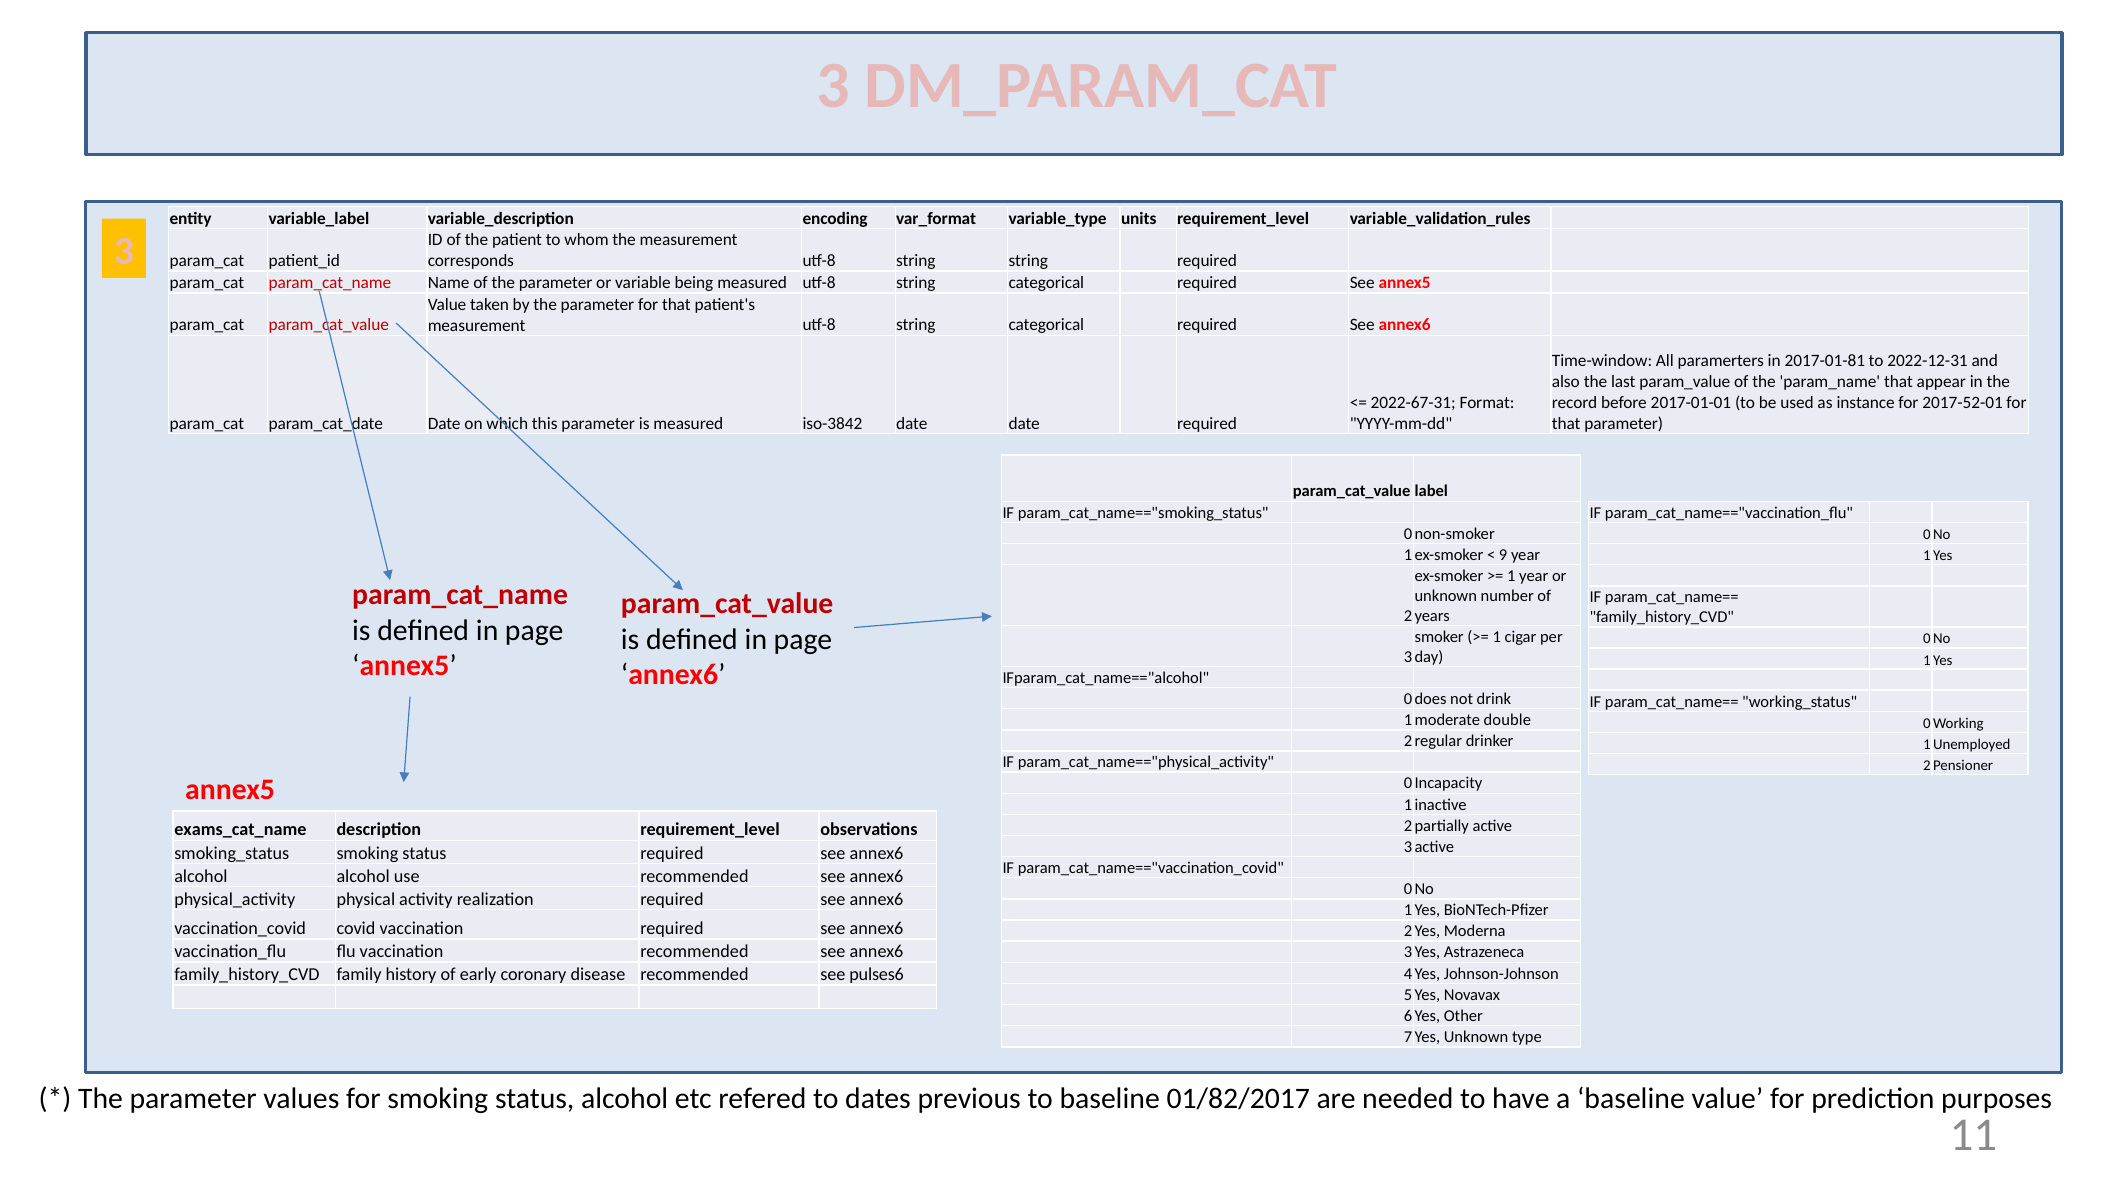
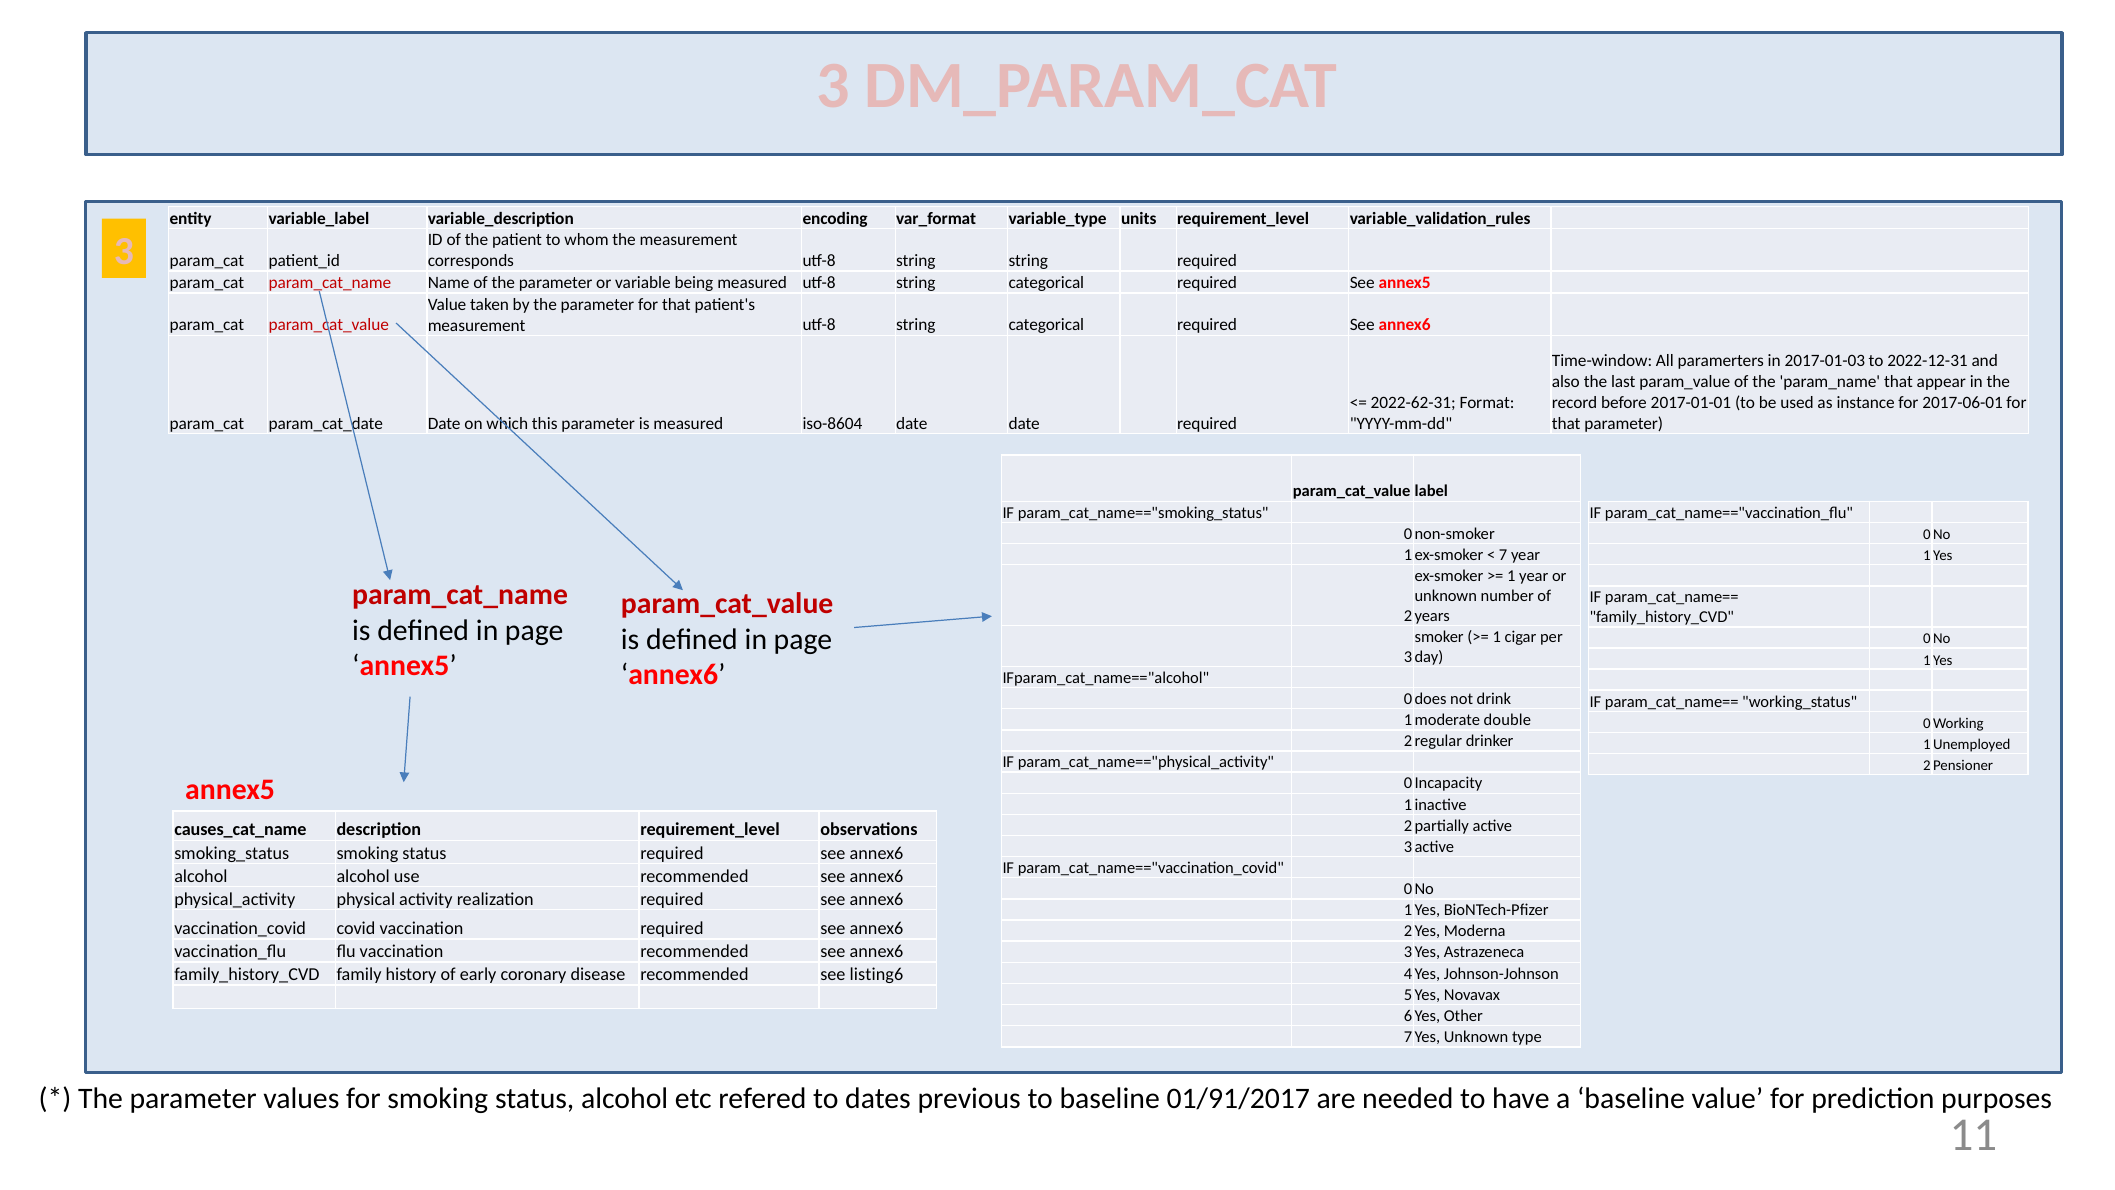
2017-01-81: 2017-01-81 -> 2017-01-03
2022-67-31: 2022-67-31 -> 2022-62-31
2017-52-01: 2017-52-01 -> 2017-06-01
iso-3842: iso-3842 -> iso-8604
9: 9 -> 7
exams_cat_name: exams_cat_name -> causes_cat_name
pulses6: pulses6 -> listing6
01/82/2017: 01/82/2017 -> 01/91/2017
